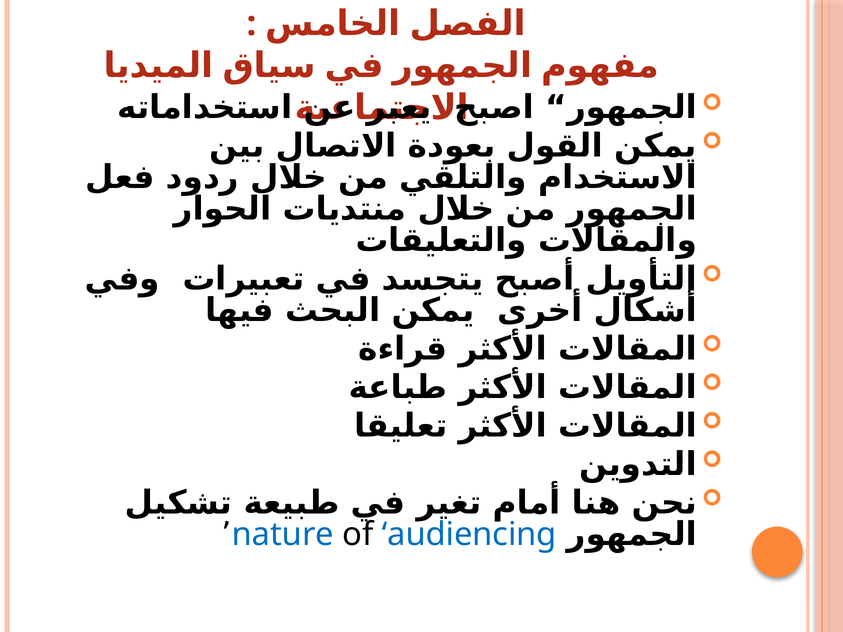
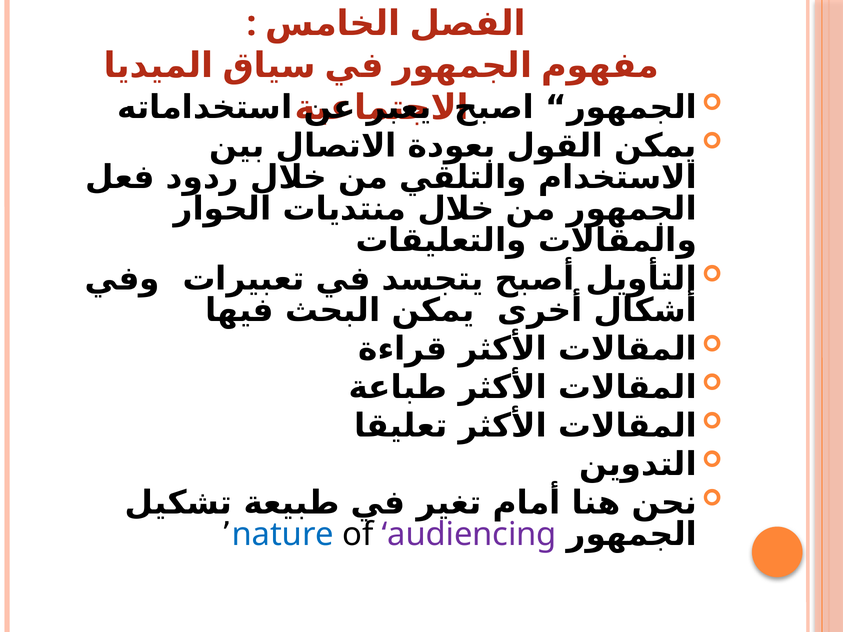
audiencing colour: blue -> purple
